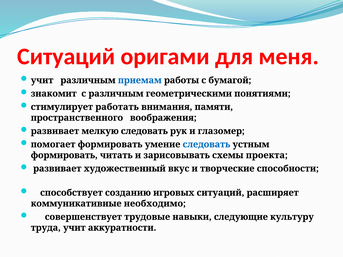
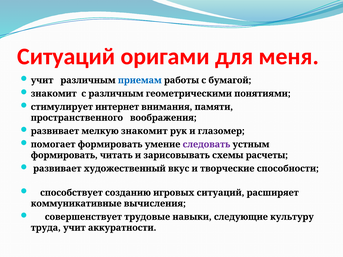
работать: работать -> интернет
мелкую следовать: следовать -> знакомит
следовать at (206, 145) colour: blue -> purple
проекта: проекта -> расчеты
необходимо: необходимо -> вычисления
